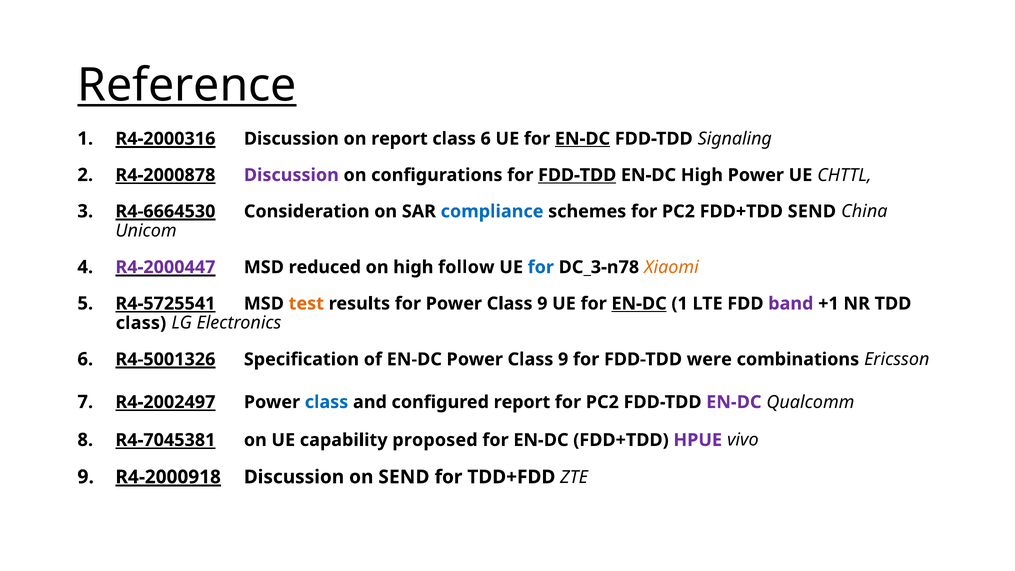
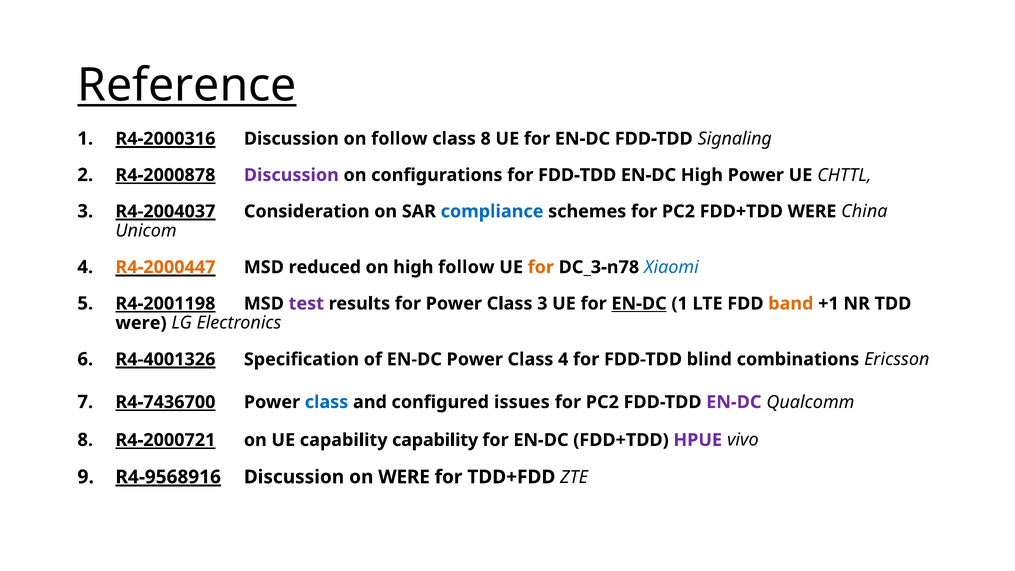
on report: report -> follow
class 6: 6 -> 8
EN-DC at (582, 139) underline: present -> none
FDD-TDD at (577, 175) underline: present -> none
R4-6664530: R4-6664530 -> R4-2004037
FDD+TDD SEND: SEND -> WERE
R4-2000447 colour: purple -> orange
for at (541, 267) colour: blue -> orange
Xiaomi colour: orange -> blue
R4-5725541: R4-5725541 -> R4-2001198
test colour: orange -> purple
for Power Class 9: 9 -> 3
band colour: purple -> orange
class at (141, 323): class -> were
R4-5001326: R4-5001326 -> R4-4001326
EN-DC Power Class 9: 9 -> 4
were: were -> blind
R4-2002497: R4-2002497 -> R4-7436700
configured report: report -> issues
R4-7045381: R4-7045381 -> R4-2000721
capability proposed: proposed -> capability
R4-2000918: R4-2000918 -> R4-9568916
on SEND: SEND -> WERE
